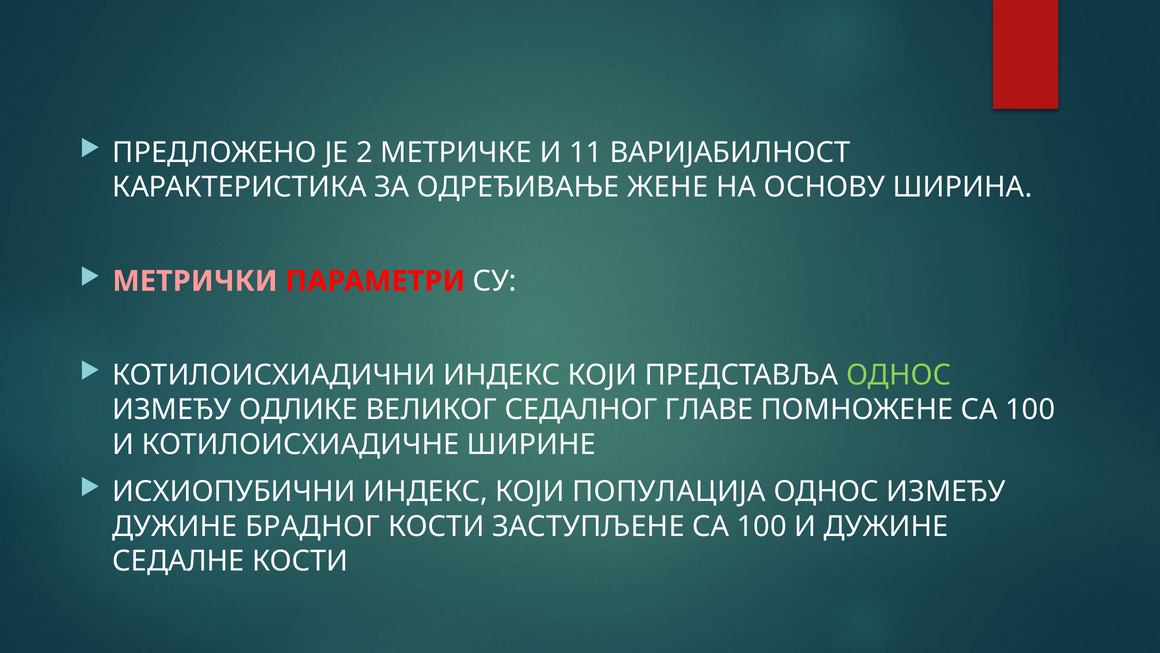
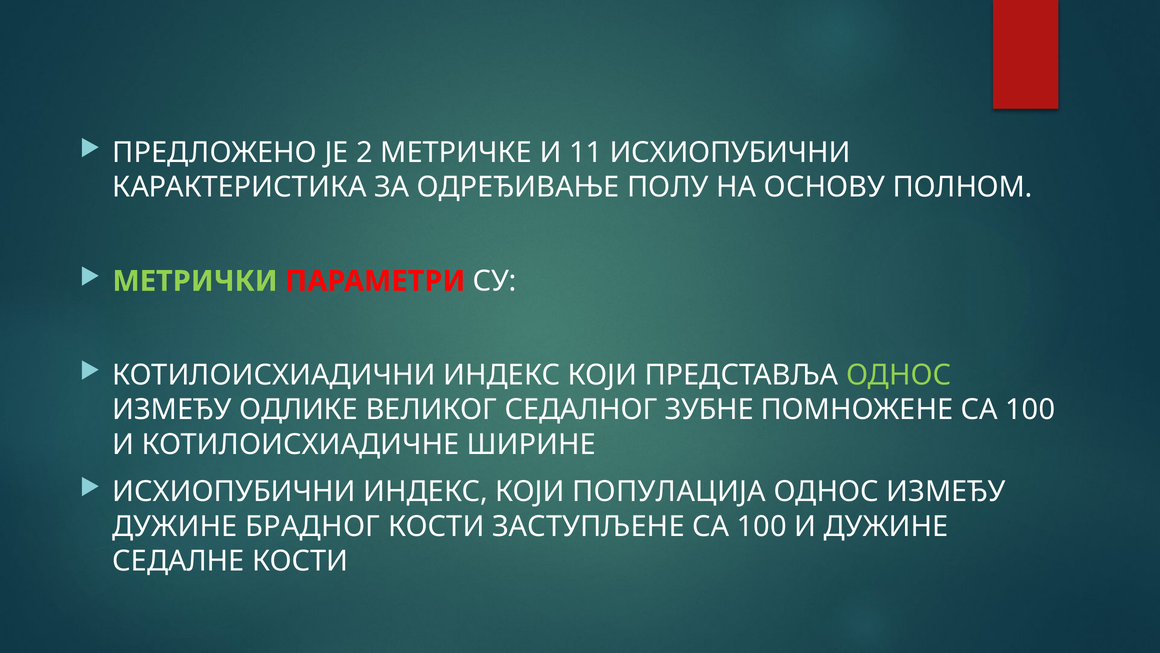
11 ВАРИЈАБИЛНОСТ: ВАРИЈАБИЛНОСТ -> ИСХИОПУБИЧНИ
ЖЕНЕ: ЖЕНЕ -> ПОЛУ
ШИРИНА: ШИРИНА -> ПОЛНОМ
МЕТРИЧКИ colour: pink -> light green
ГЛАВЕ: ГЛАВЕ -> ЗУБНЕ
